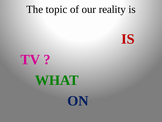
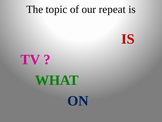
reality: reality -> repeat
